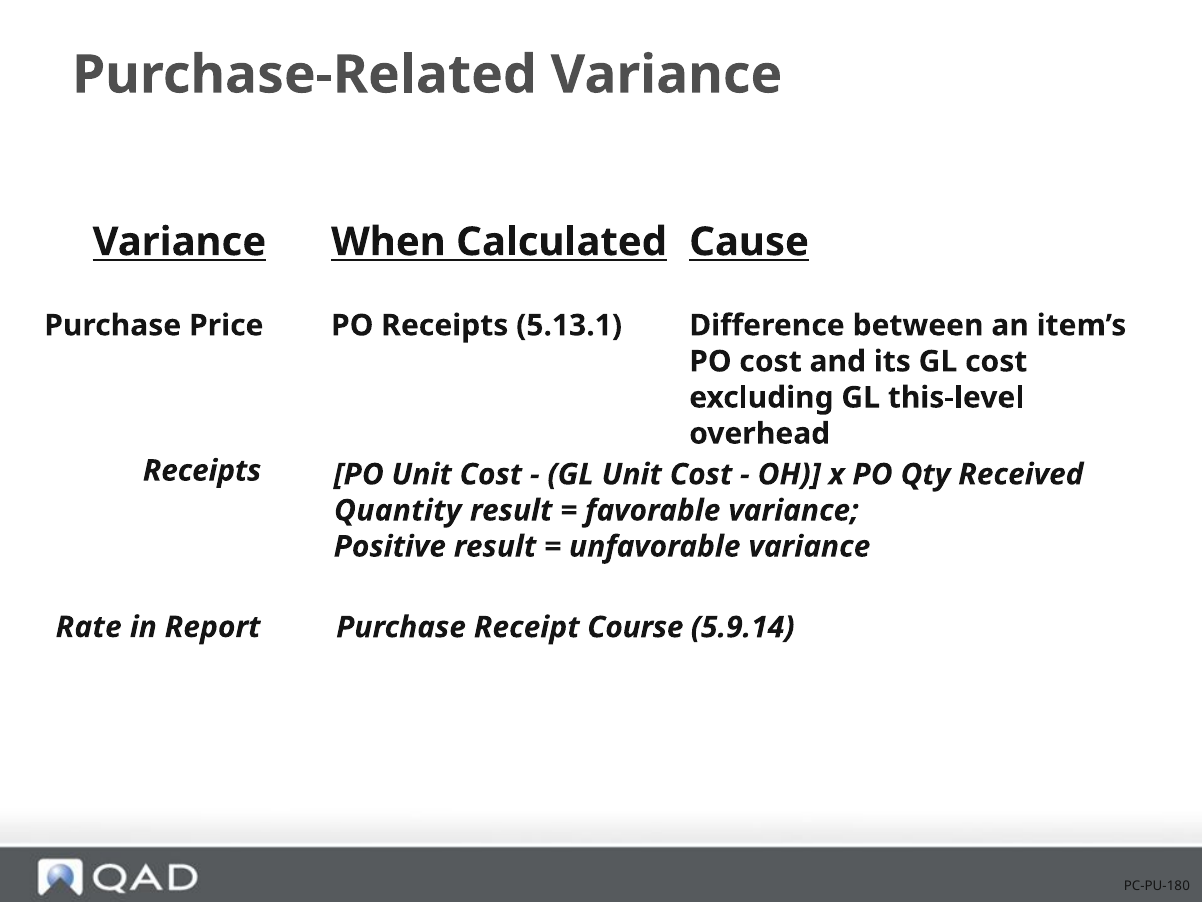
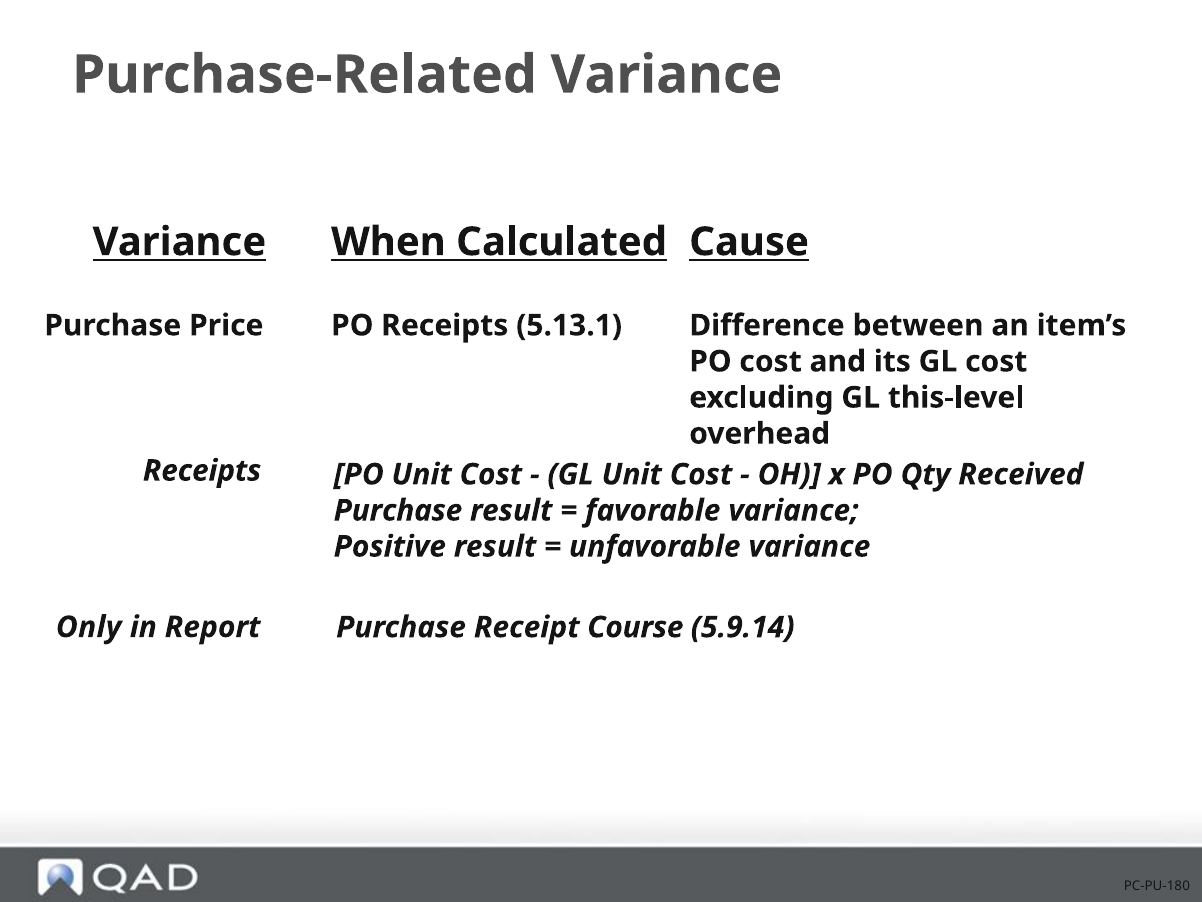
Quantity at (398, 510): Quantity -> Purchase
Rate: Rate -> Only
